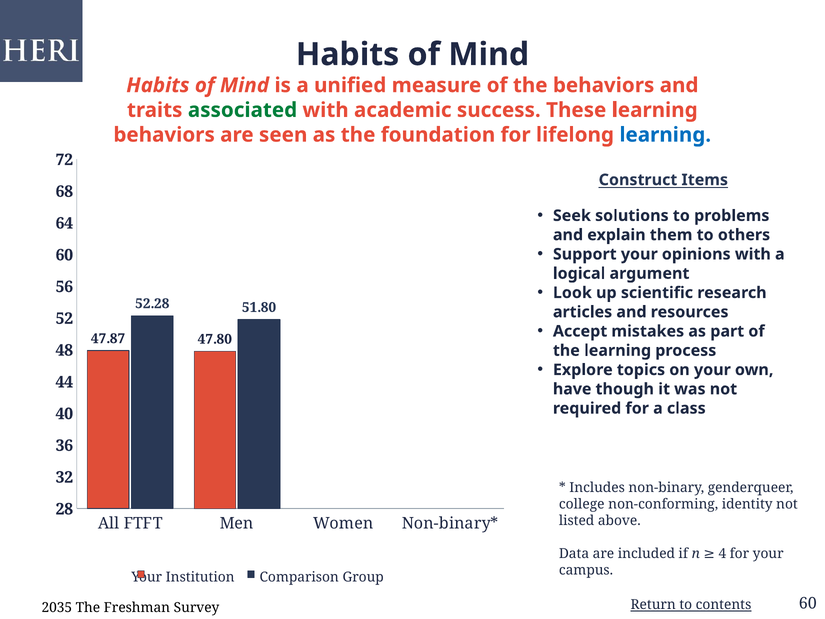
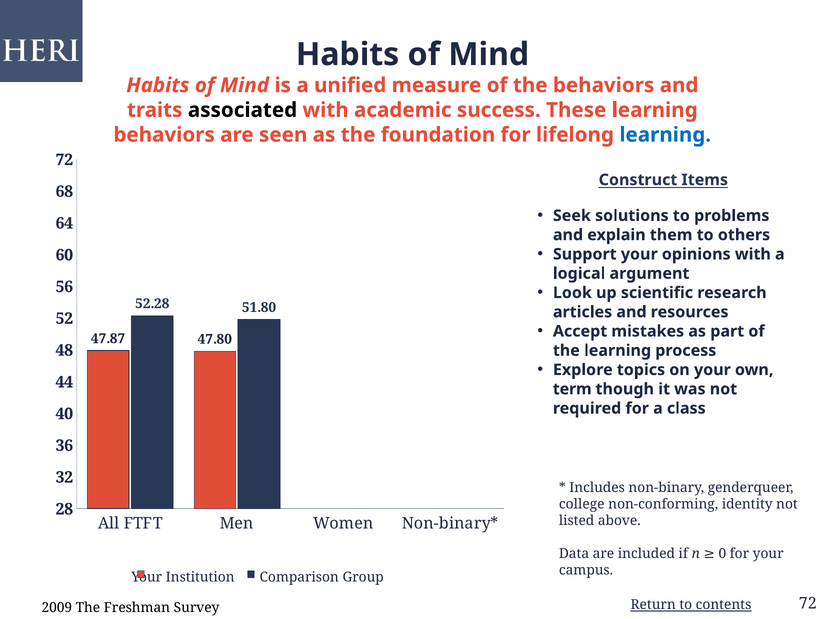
associated colour: green -> black
have: have -> term
4: 4 -> 0
2035: 2035 -> 2009
Survey 60: 60 -> 72
